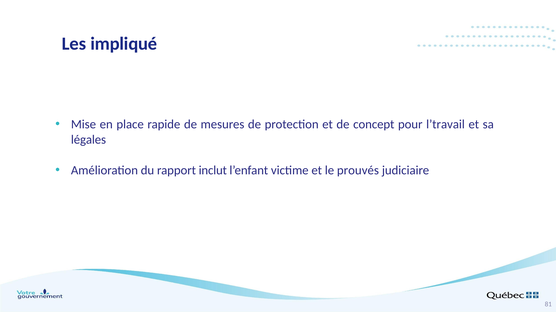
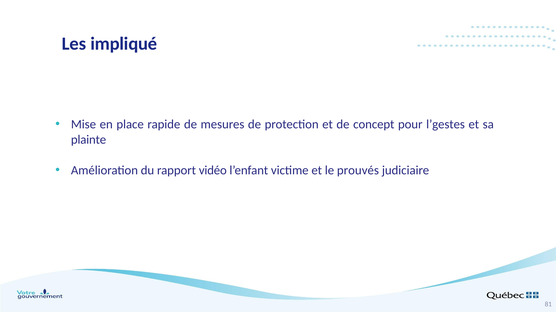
l’travail: l’travail -> l’gestes
légales: légales -> plainte
inclut: inclut -> vidéo
